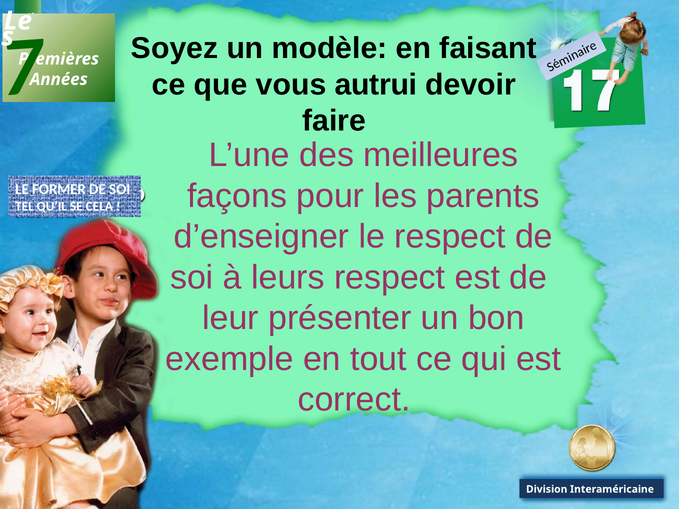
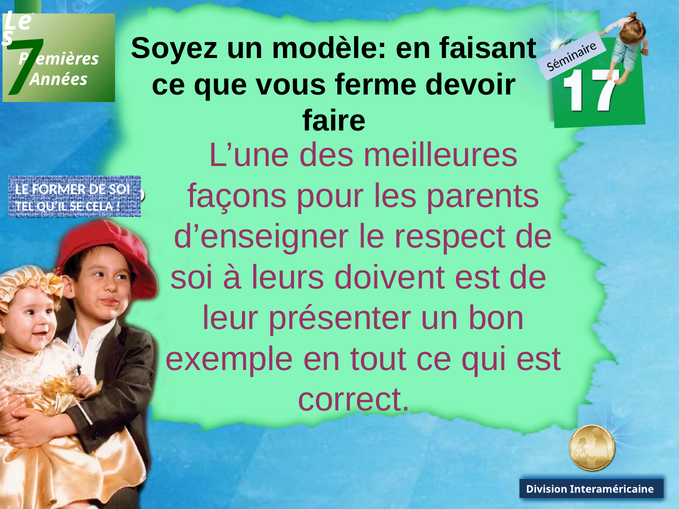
autrui: autrui -> ferme
leurs respect: respect -> doivent
